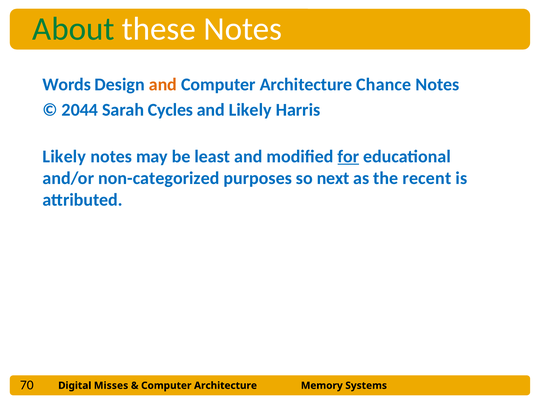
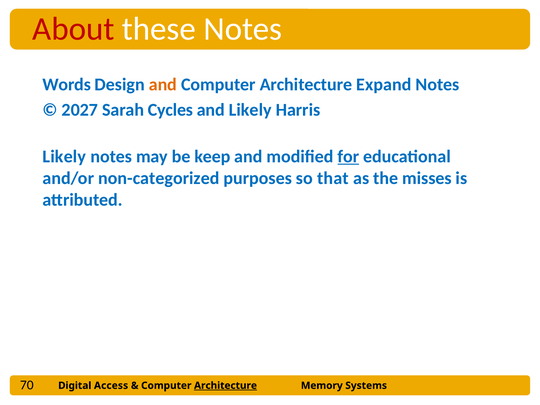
About colour: green -> red
Chance: Chance -> Expand
2044: 2044 -> 2027
least: least -> keep
next: next -> that
recent: recent -> misses
Misses: Misses -> Access
Architecture at (226, 386) underline: none -> present
